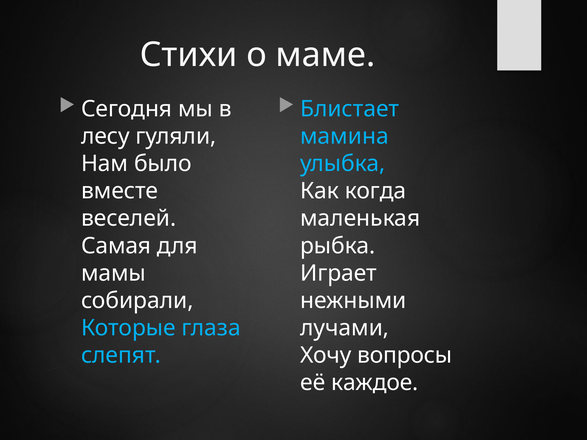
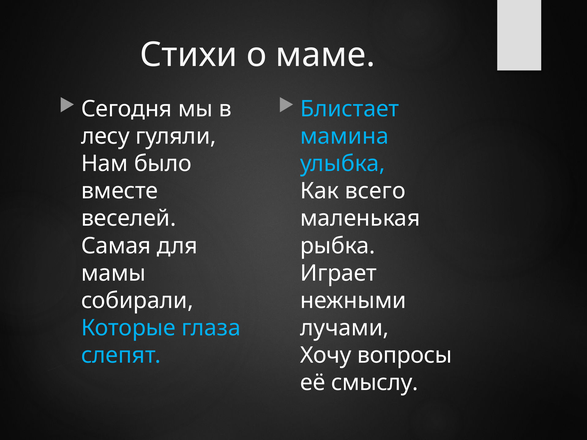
когда: когда -> всего
каждое: каждое -> смыслу
